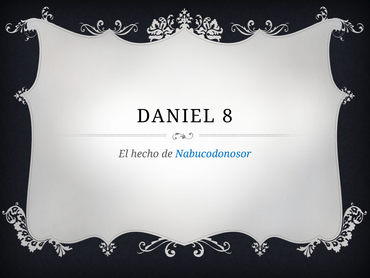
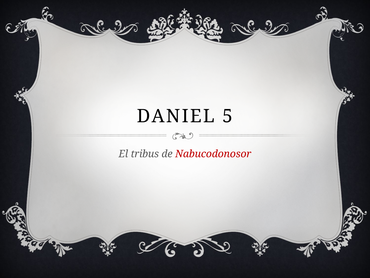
8: 8 -> 5
hecho: hecho -> tribus
Nabucodonosor colour: blue -> red
